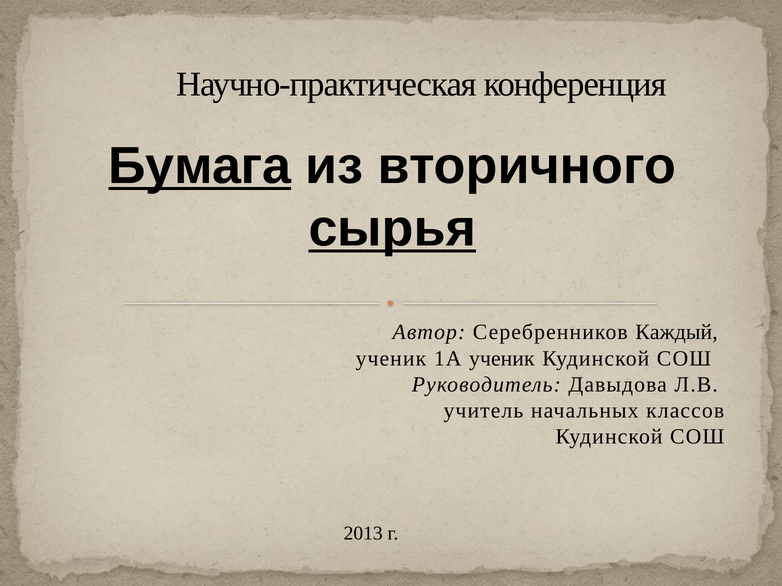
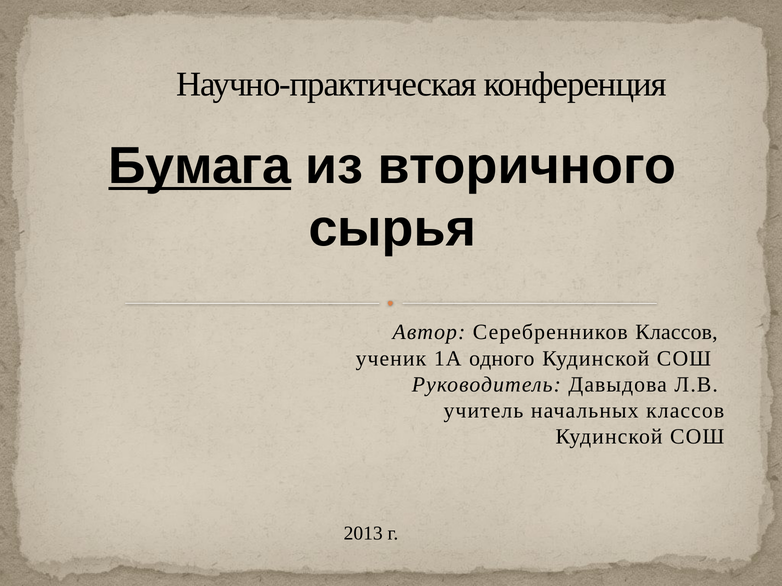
сырья underline: present -> none
Серебренников Каждый: Каждый -> Классов
1А ученик: ученик -> одного
